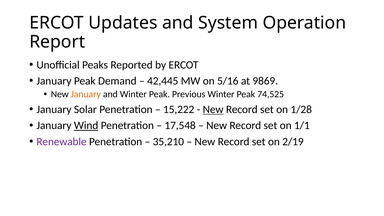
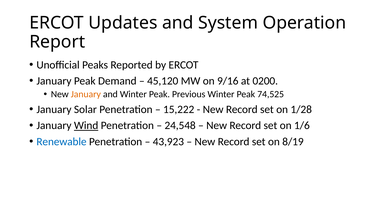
42,445: 42,445 -> 45,120
5/16: 5/16 -> 9/16
9869: 9869 -> 0200
New at (213, 109) underline: present -> none
17,548: 17,548 -> 24,548
1/1: 1/1 -> 1/6
Renewable colour: purple -> blue
35,210: 35,210 -> 43,923
2/19: 2/19 -> 8/19
